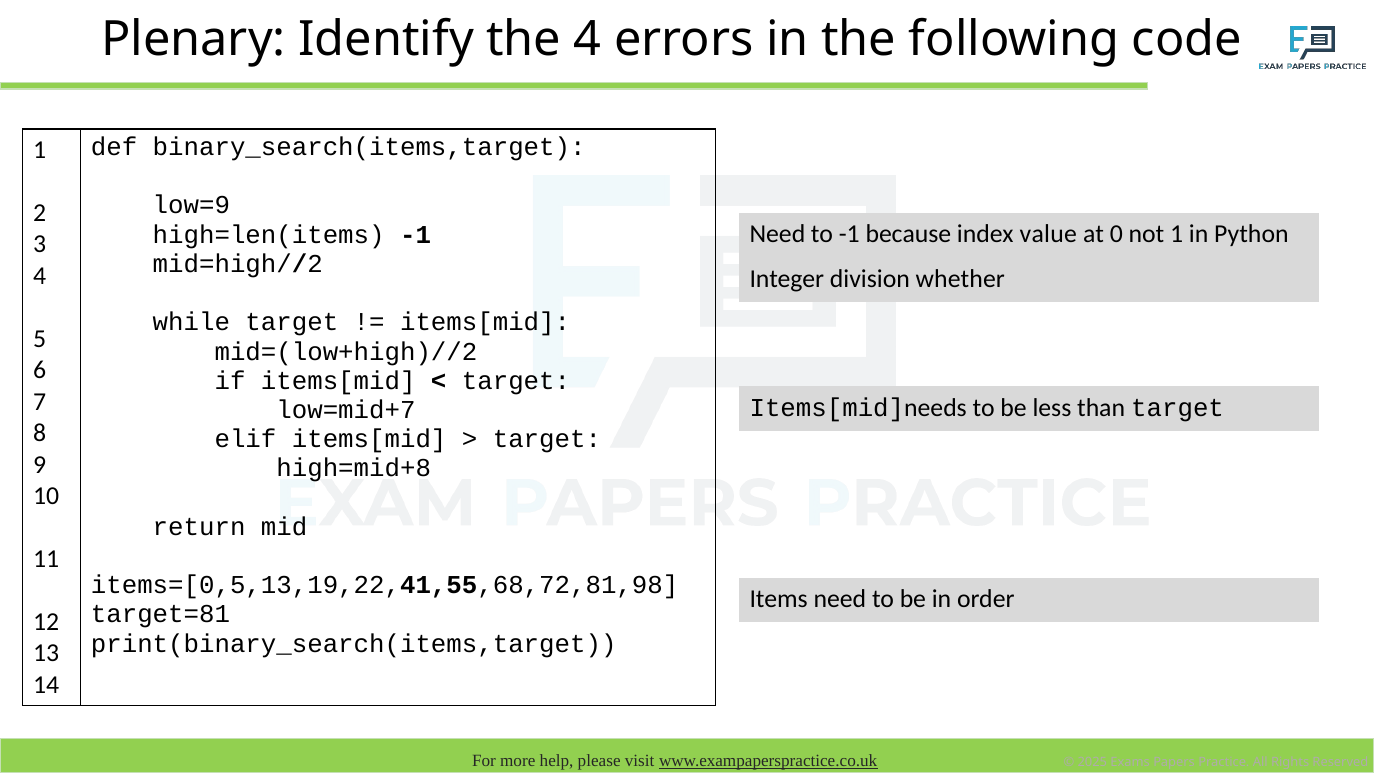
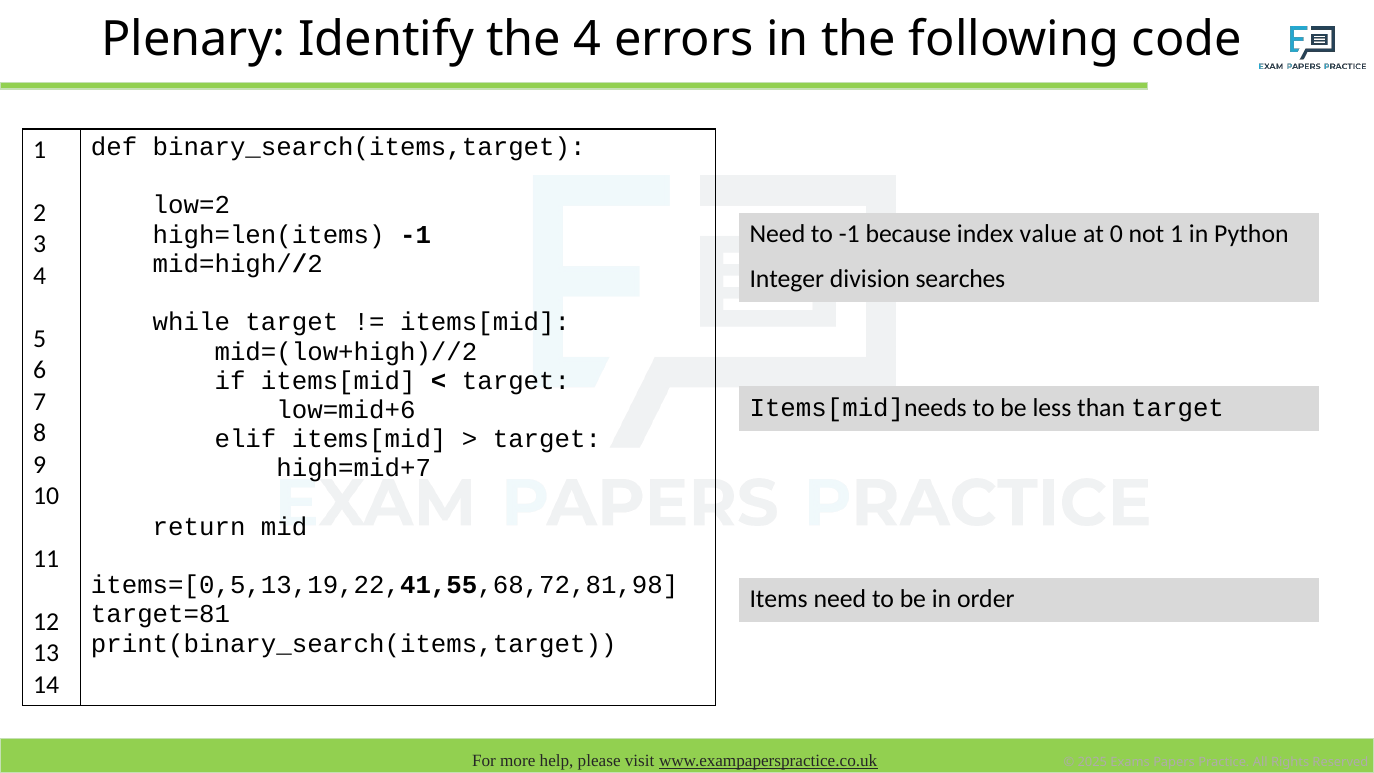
low=9: low=9 -> low=2
whether: whether -> searches
low=mid+7: low=mid+7 -> low=mid+6
high=mid+8: high=mid+8 -> high=mid+7
